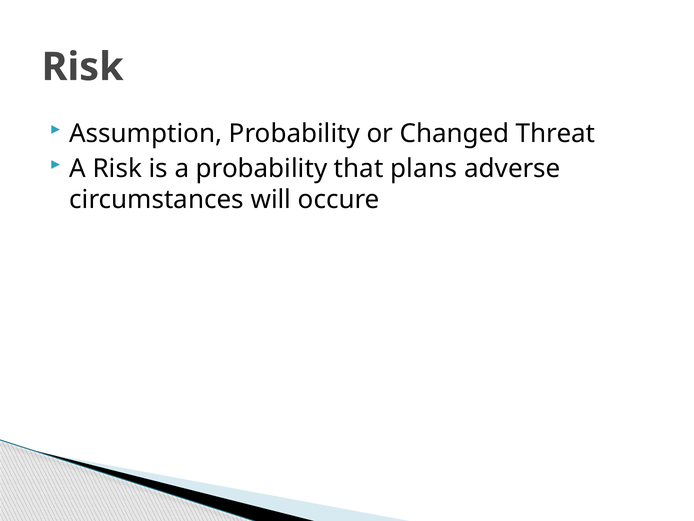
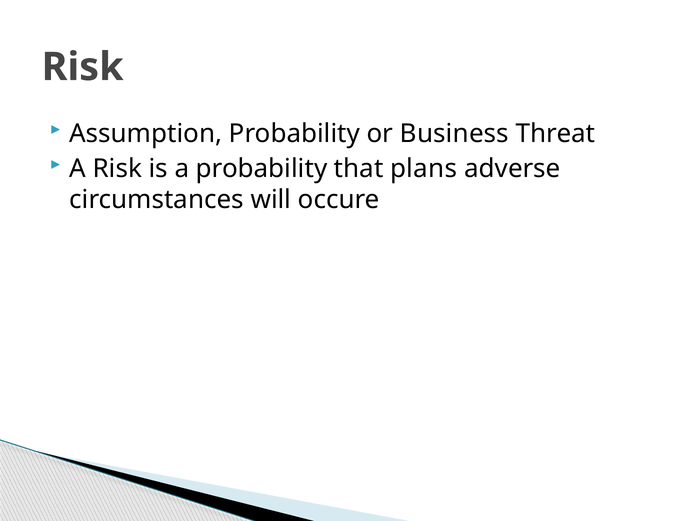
Changed: Changed -> Business
